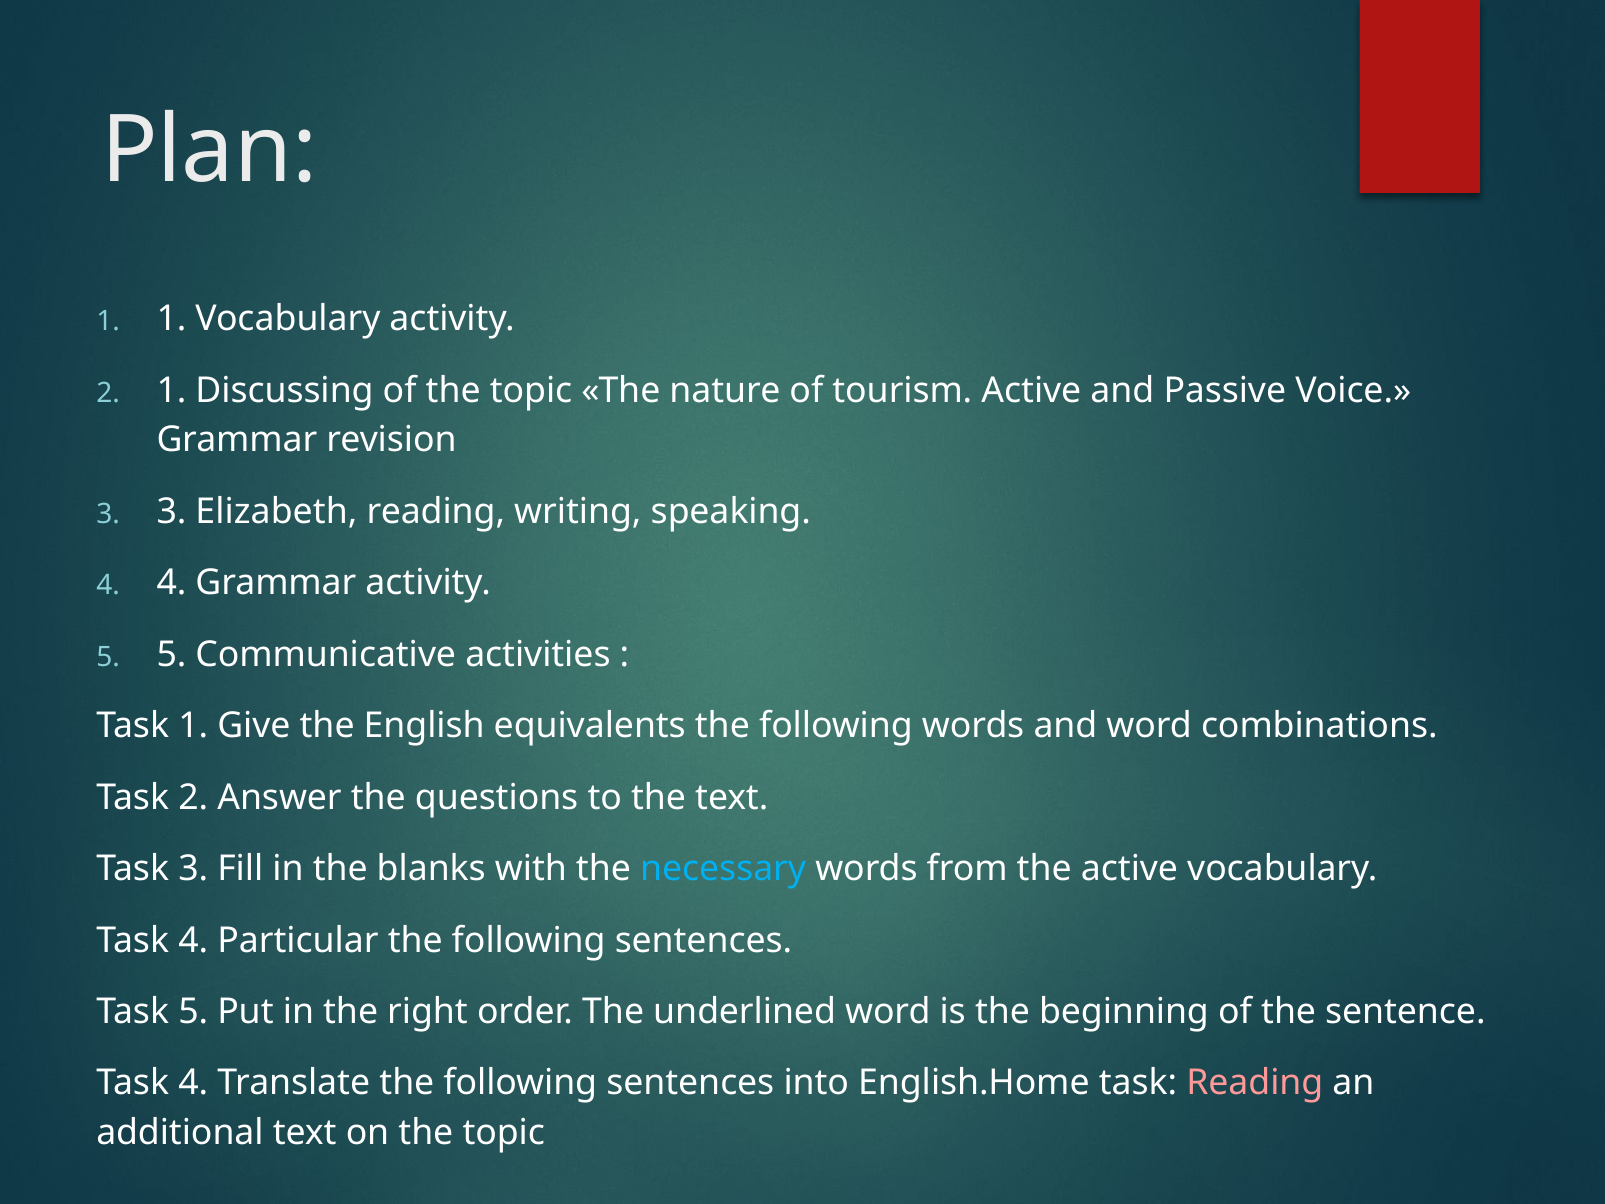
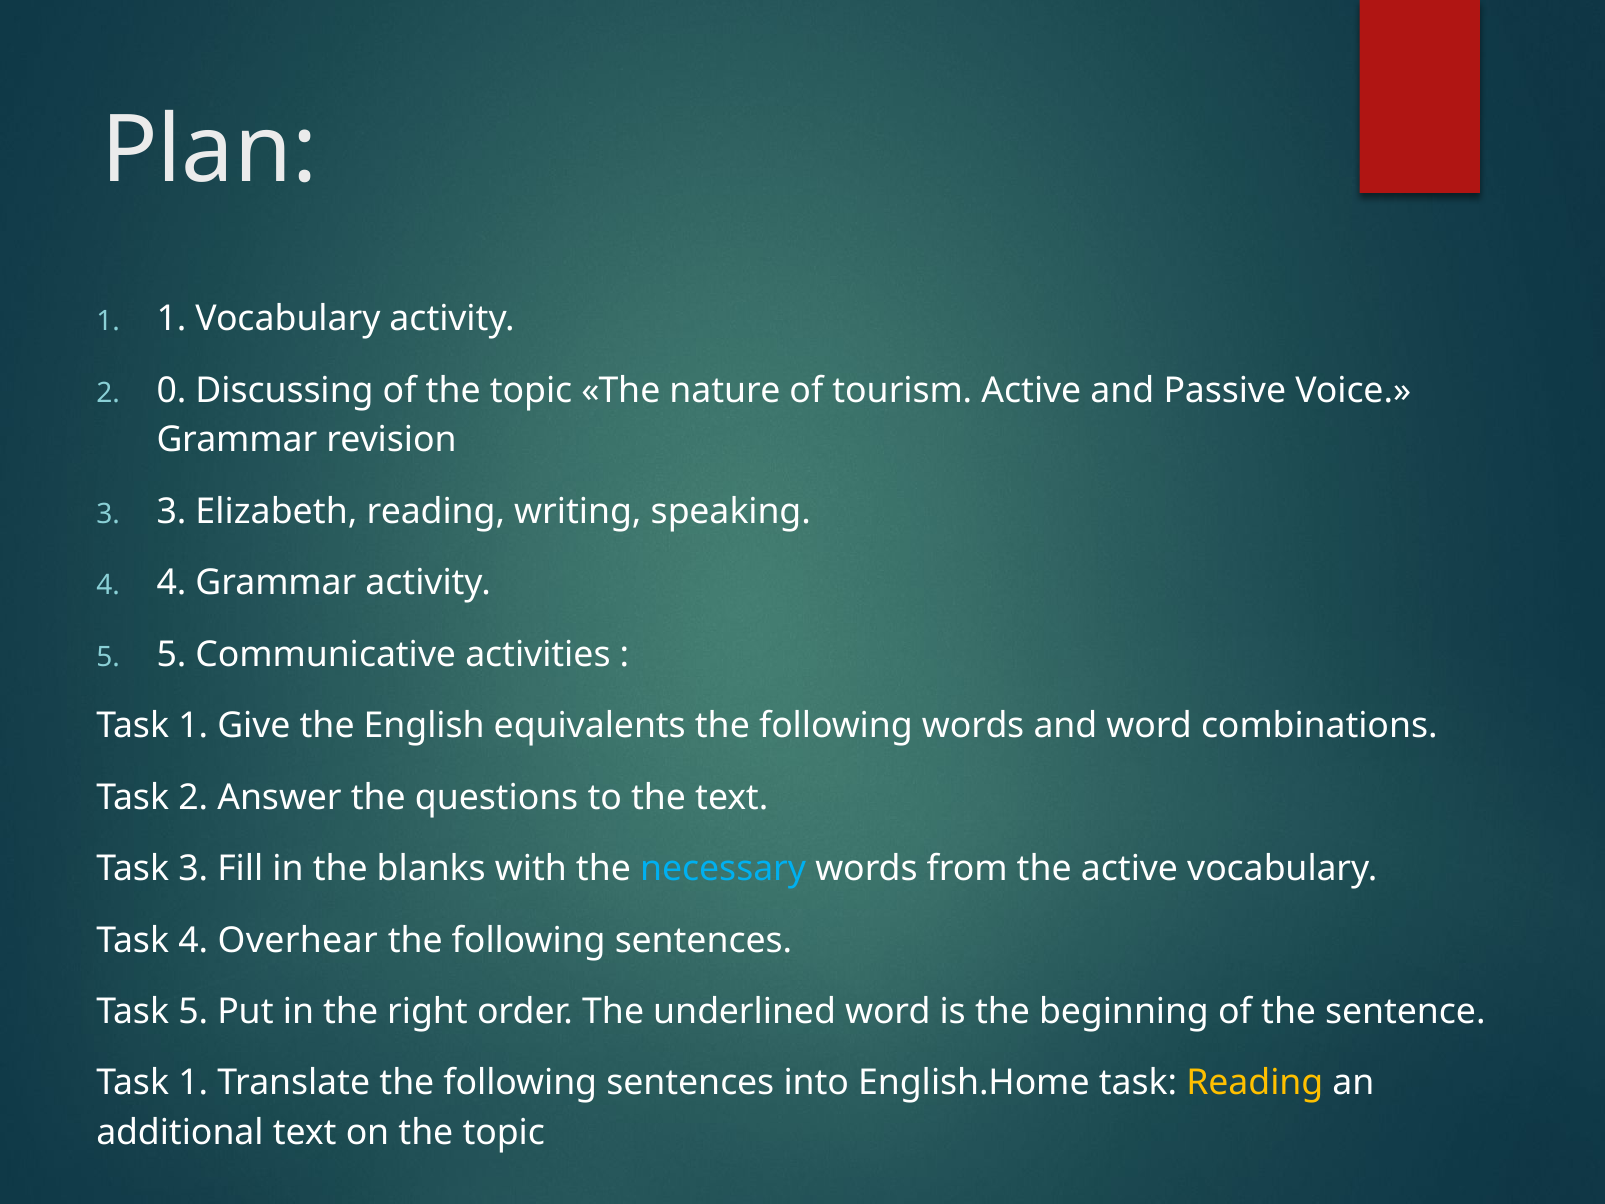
2 1: 1 -> 0
Particular: Particular -> Overhear
4 at (193, 1083): 4 -> 1
Reading at (1255, 1083) colour: pink -> yellow
